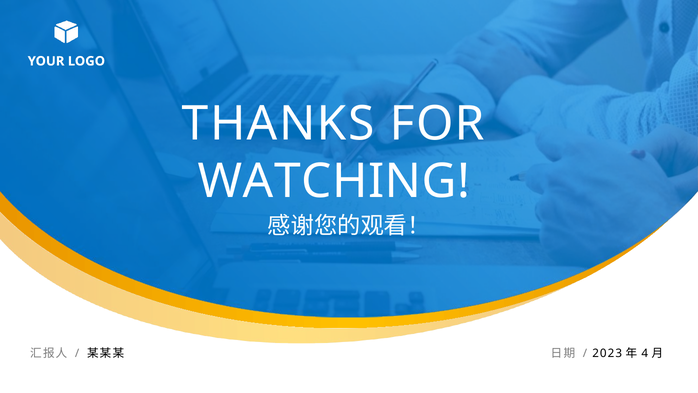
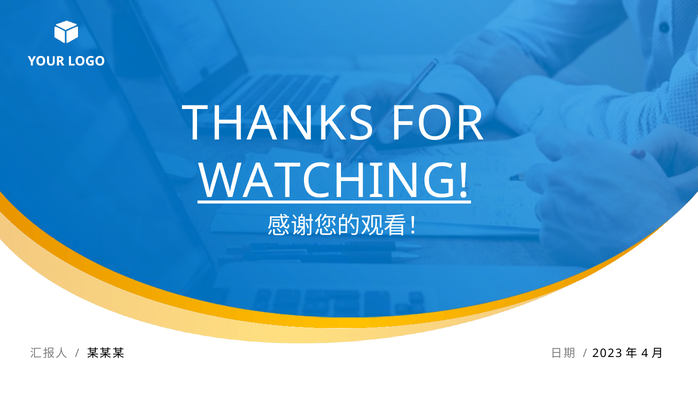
WATCHING underline: none -> present
